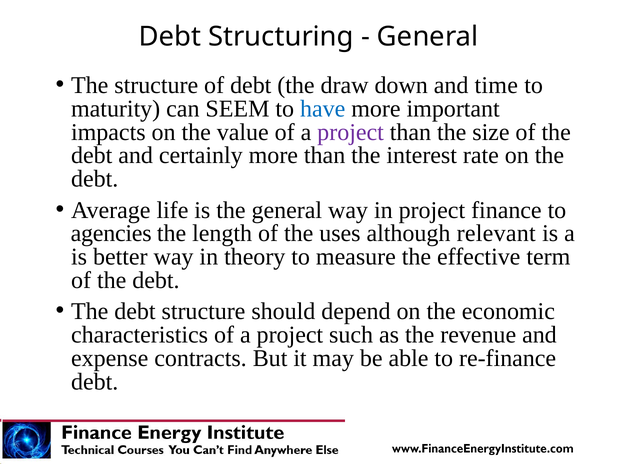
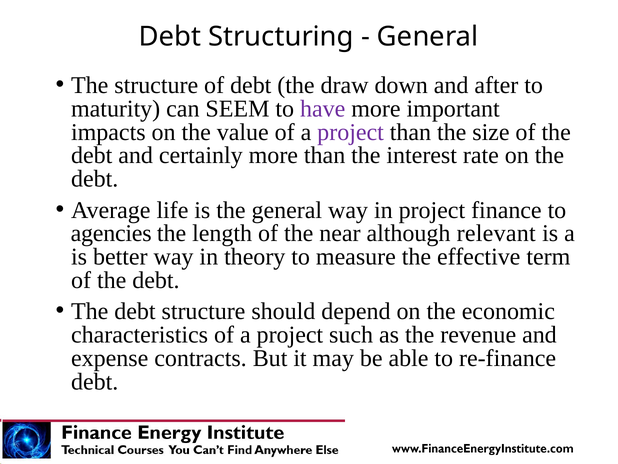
time: time -> after
have colour: blue -> purple
uses: uses -> near
